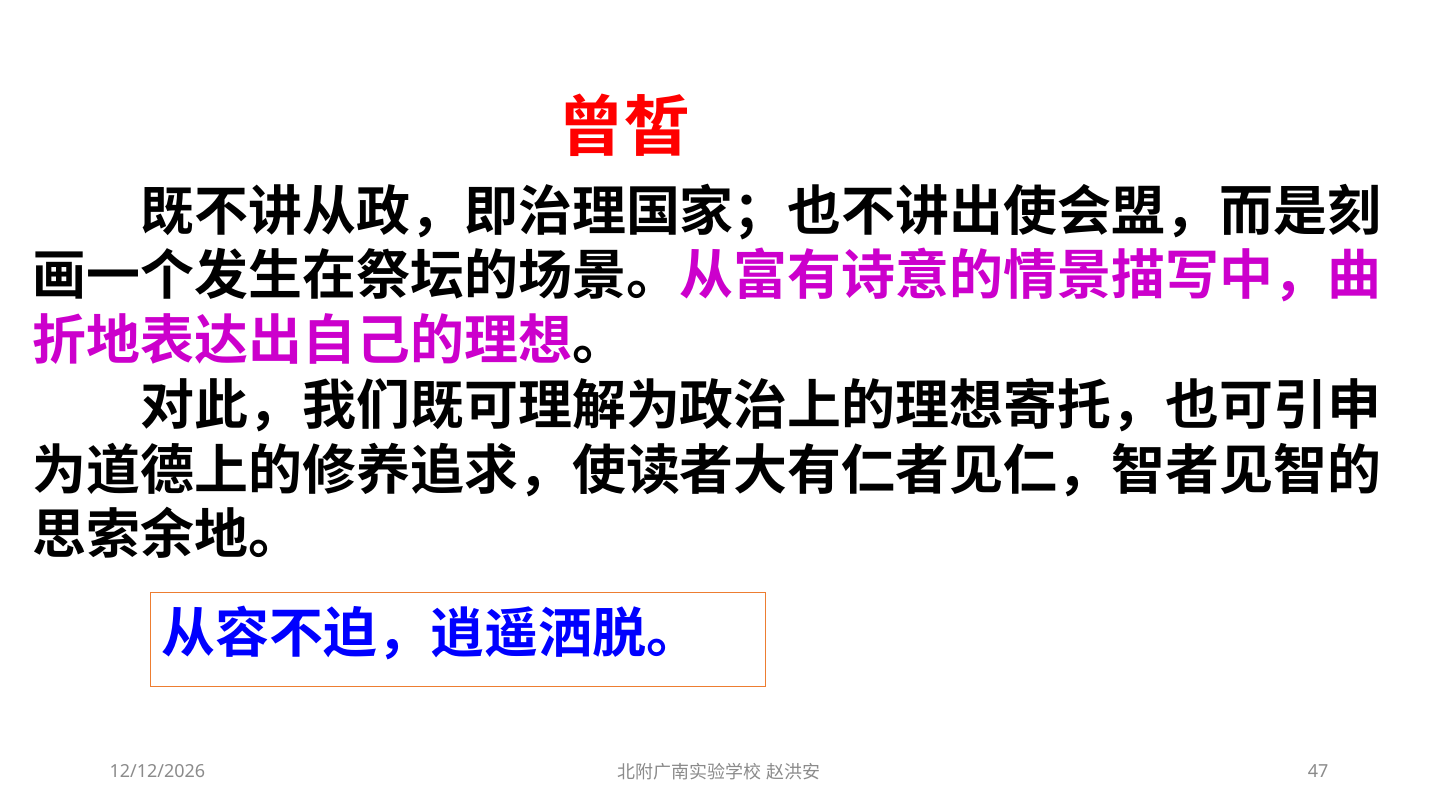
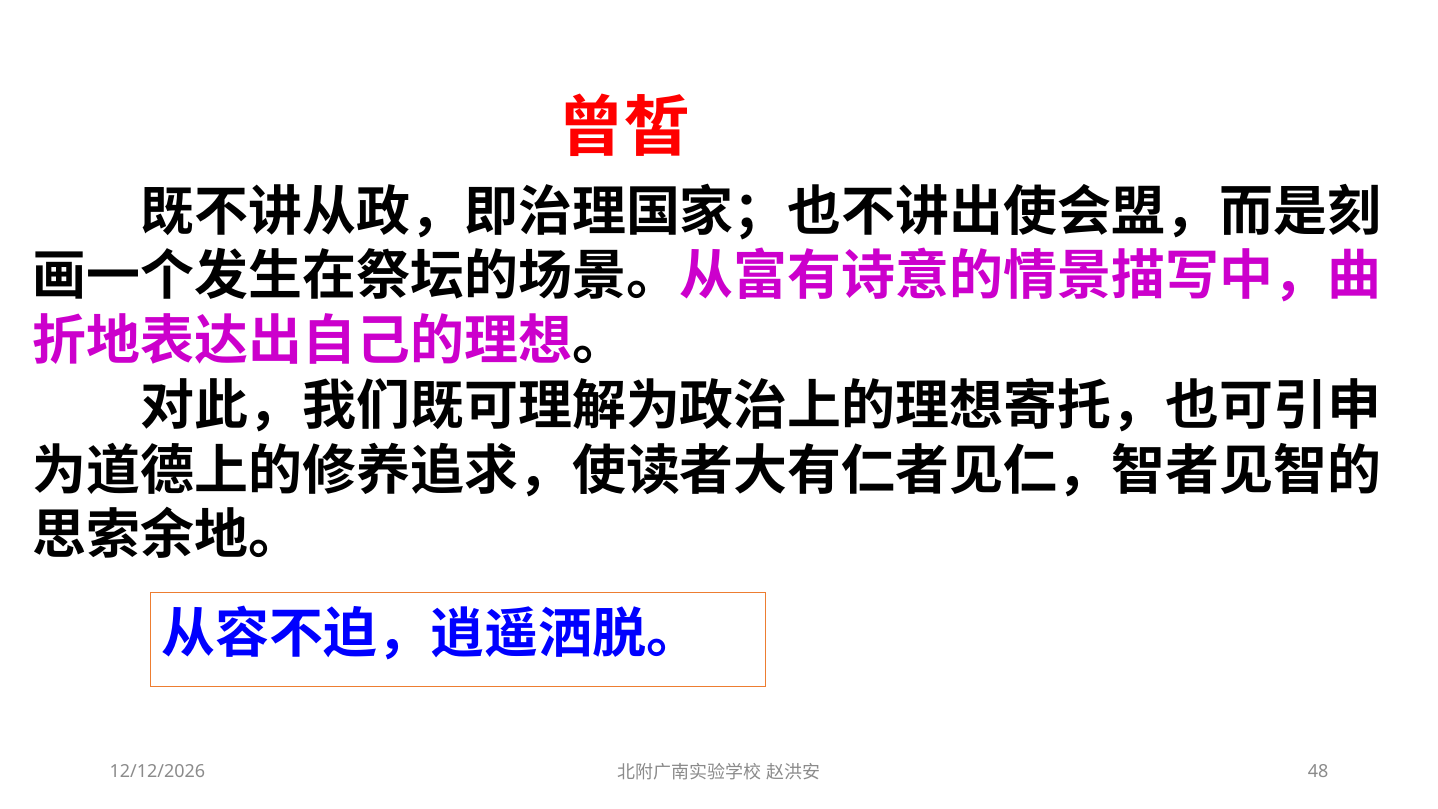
47: 47 -> 48
